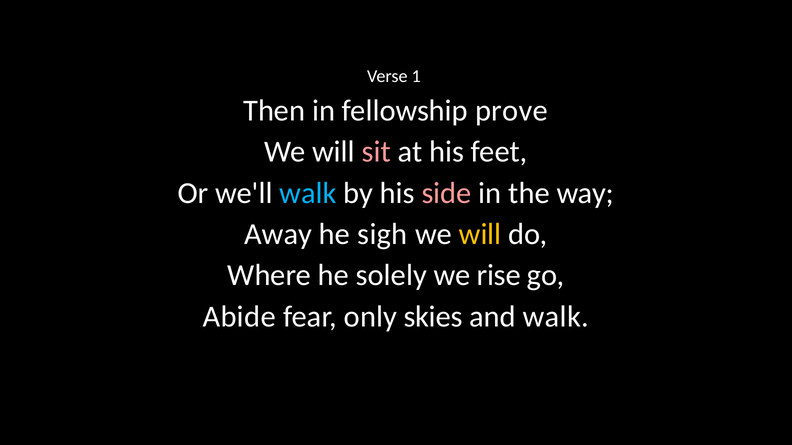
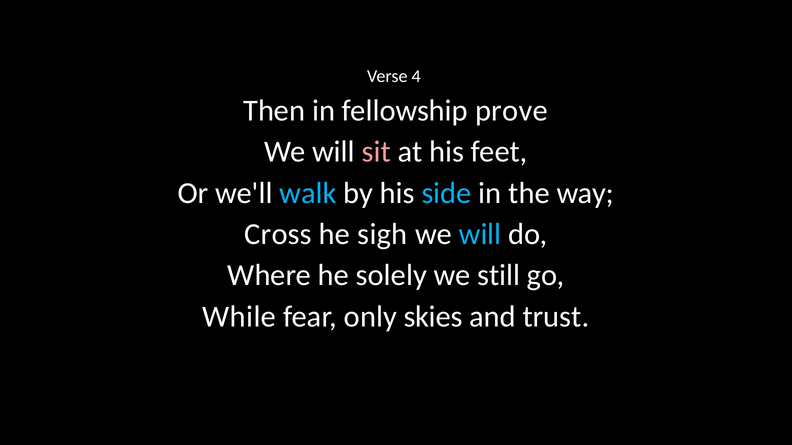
1: 1 -> 4
side colour: pink -> light blue
Away: Away -> Cross
will at (480, 234) colour: yellow -> light blue
rise: rise -> still
Abide: Abide -> While
and walk: walk -> trust
